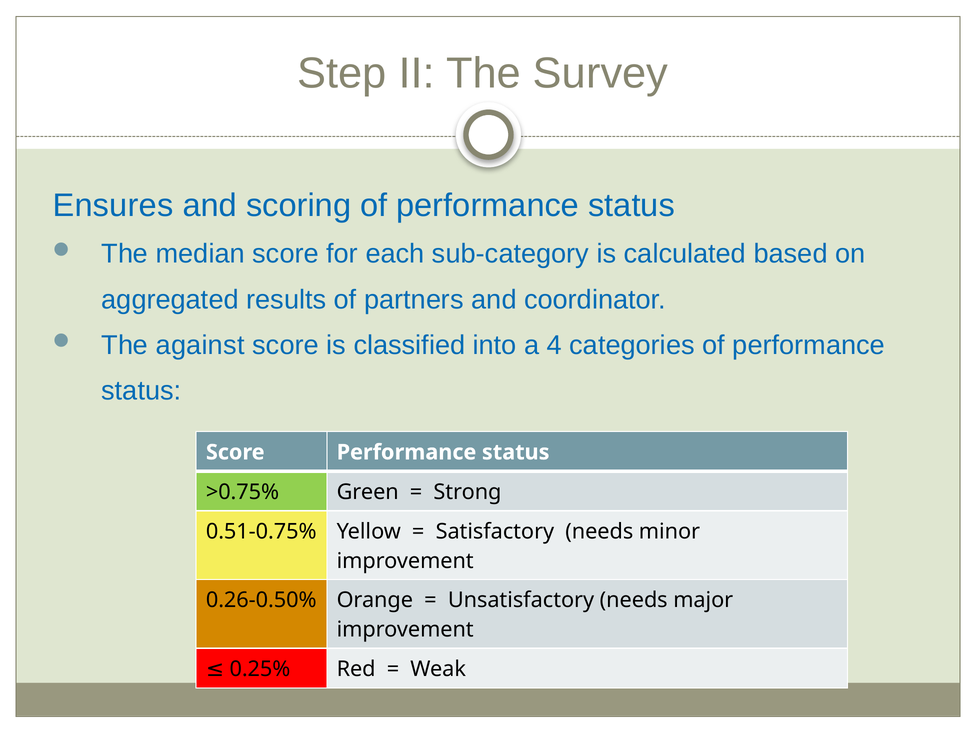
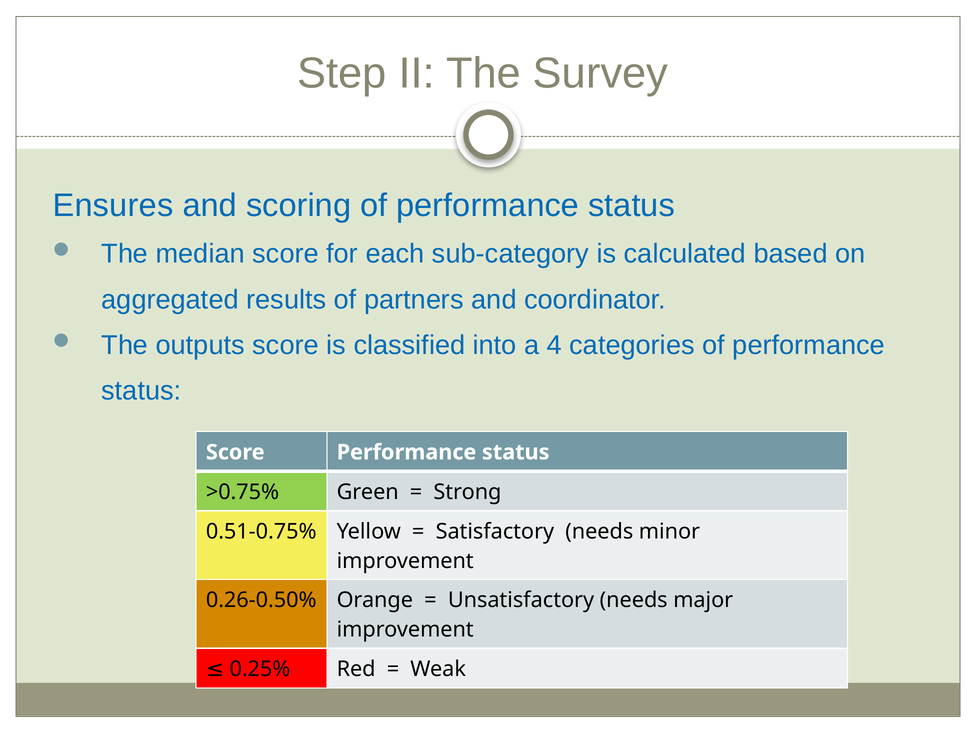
against: against -> outputs
